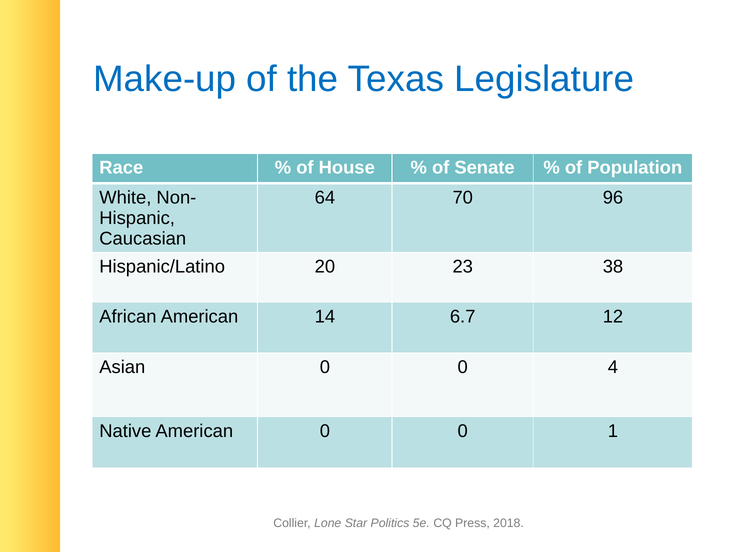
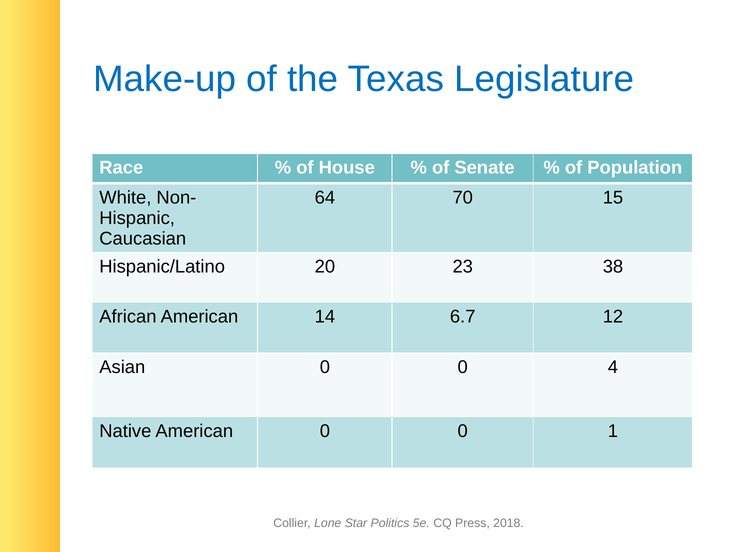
96: 96 -> 15
